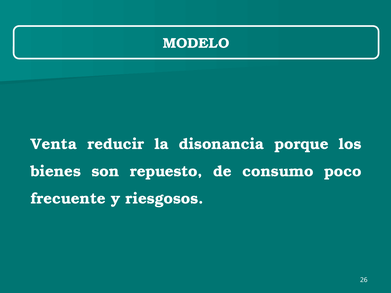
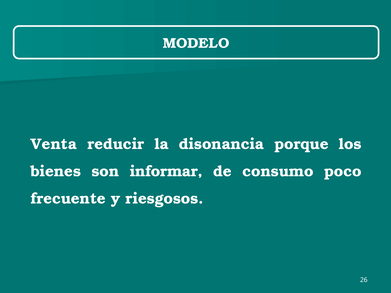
repuesto: repuesto -> informar
